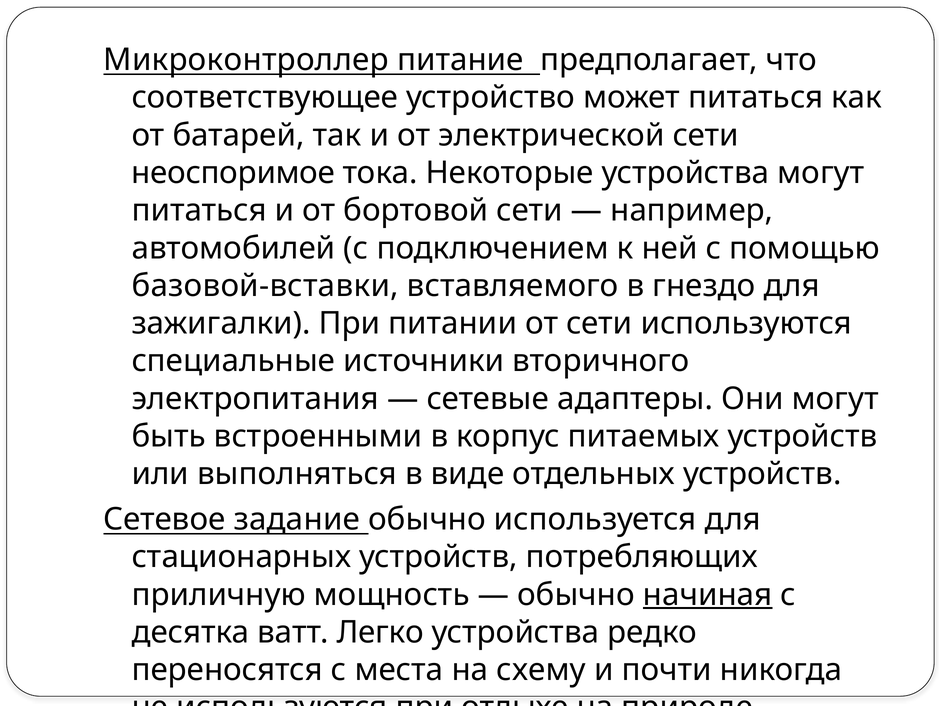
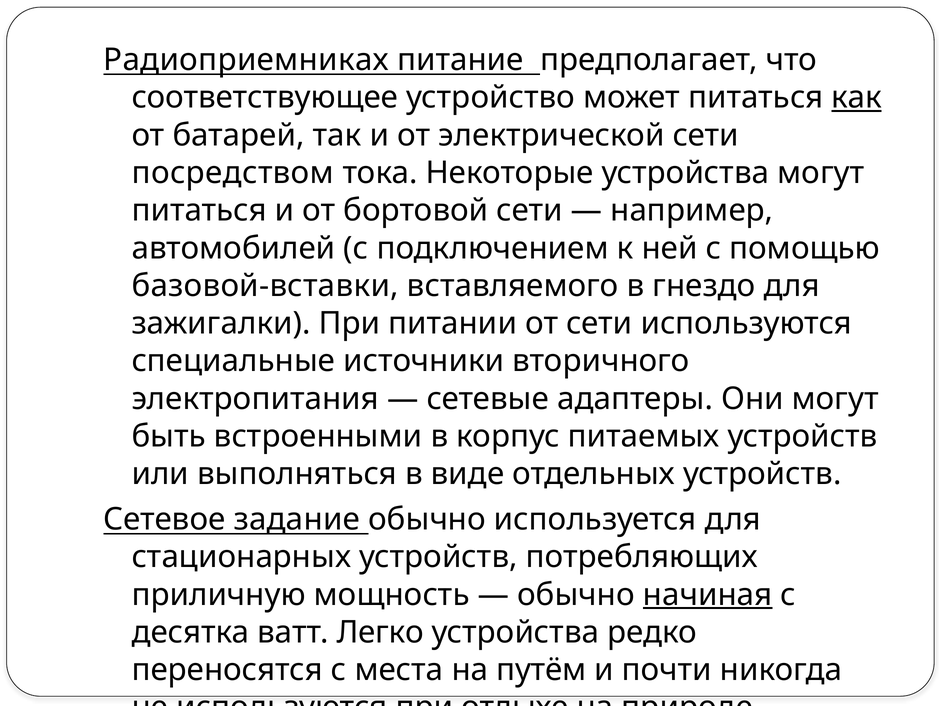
Микроконтроллер: Микроконтроллер -> Радиоприемниках
как underline: none -> present
неоспоримое: неоспоримое -> посредством
схему: схему -> путём
